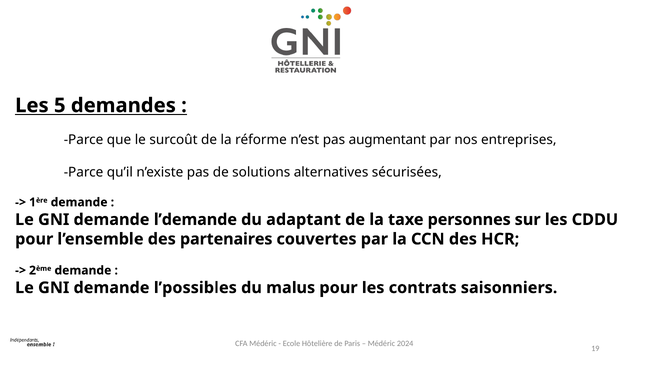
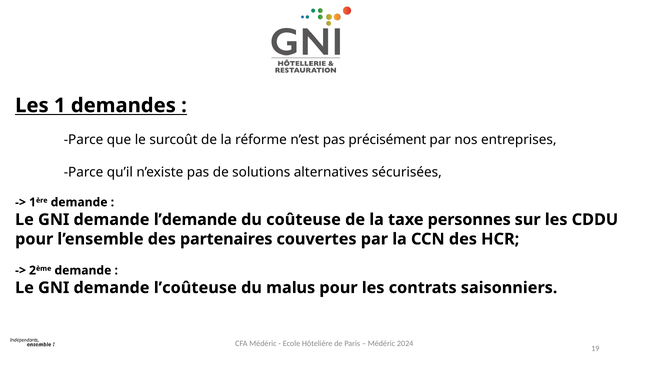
5: 5 -> 1
augmentant: augmentant -> précisément
adaptant: adaptant -> coûteuse
l’possibles: l’possibles -> l’coûteuse
